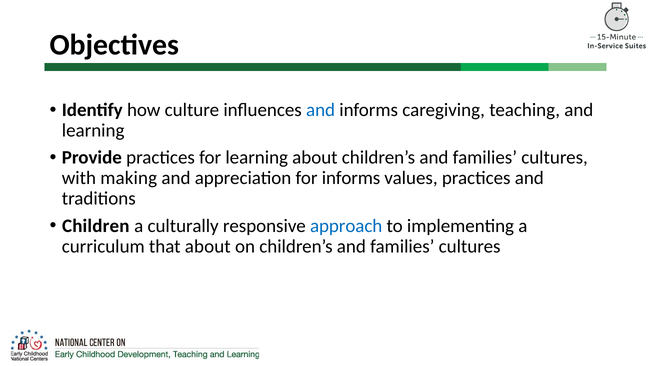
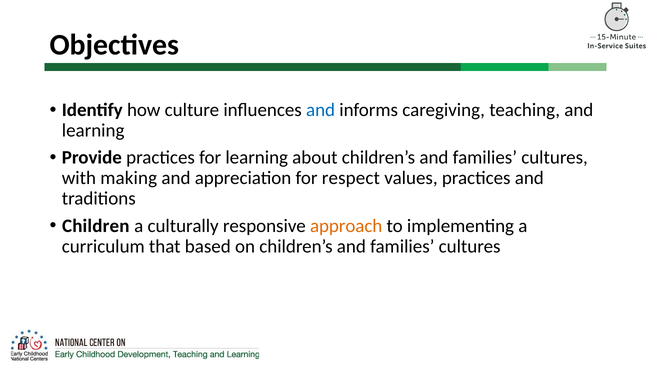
for informs: informs -> respect
approach colour: blue -> orange
that about: about -> based
